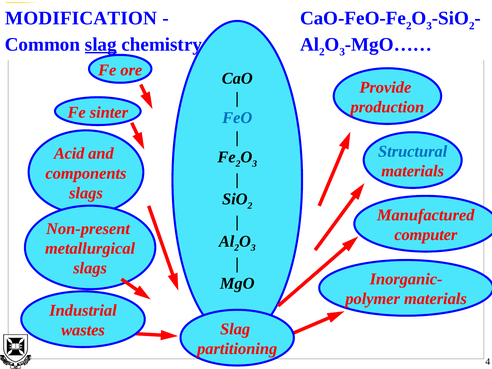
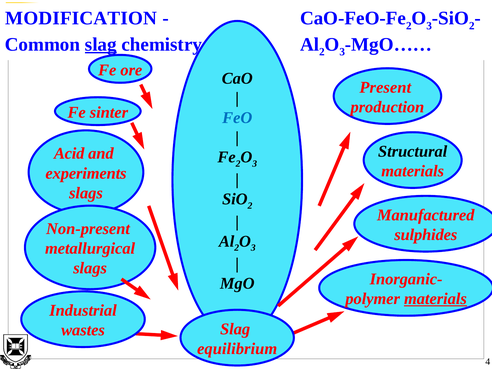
Provide: Provide -> Present
Structural colour: blue -> black
components: components -> experiments
computer: computer -> sulphides
materials at (435, 299) underline: none -> present
partitioning: partitioning -> equilibrium
